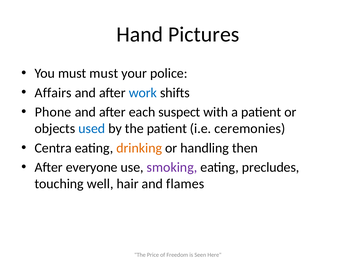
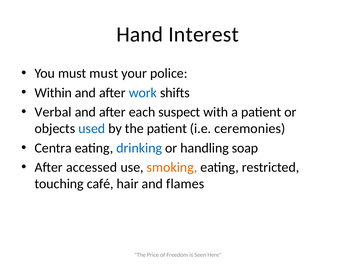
Pictures: Pictures -> Interest
Affairs: Affairs -> Within
Phone: Phone -> Verbal
drinking colour: orange -> blue
then: then -> soap
everyone: everyone -> accessed
smoking colour: purple -> orange
precludes: precludes -> restricted
well: well -> café
